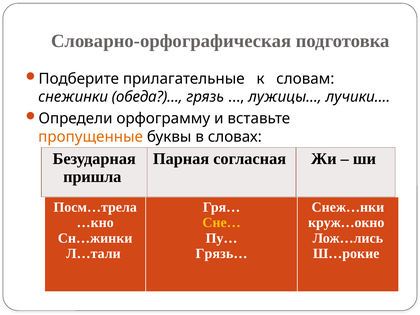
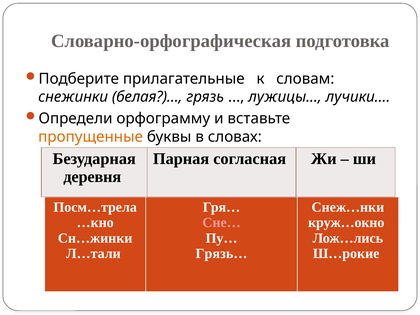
обеда?)…: обеда?)… -> белая?)…
пришла: пришла -> деревня
Сне… colour: yellow -> pink
